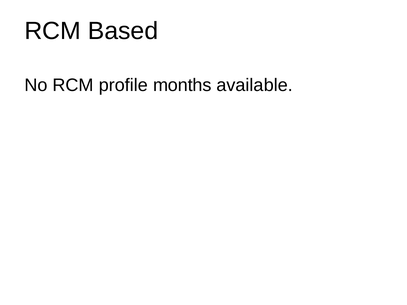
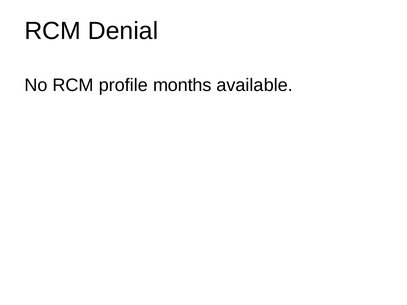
Based: Based -> Denial
